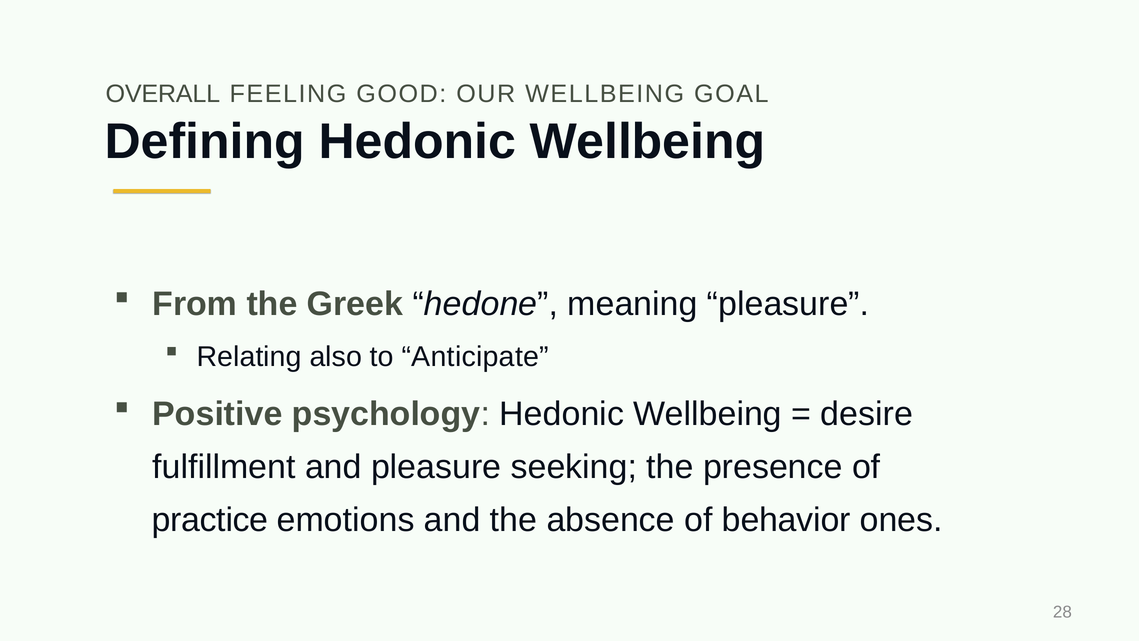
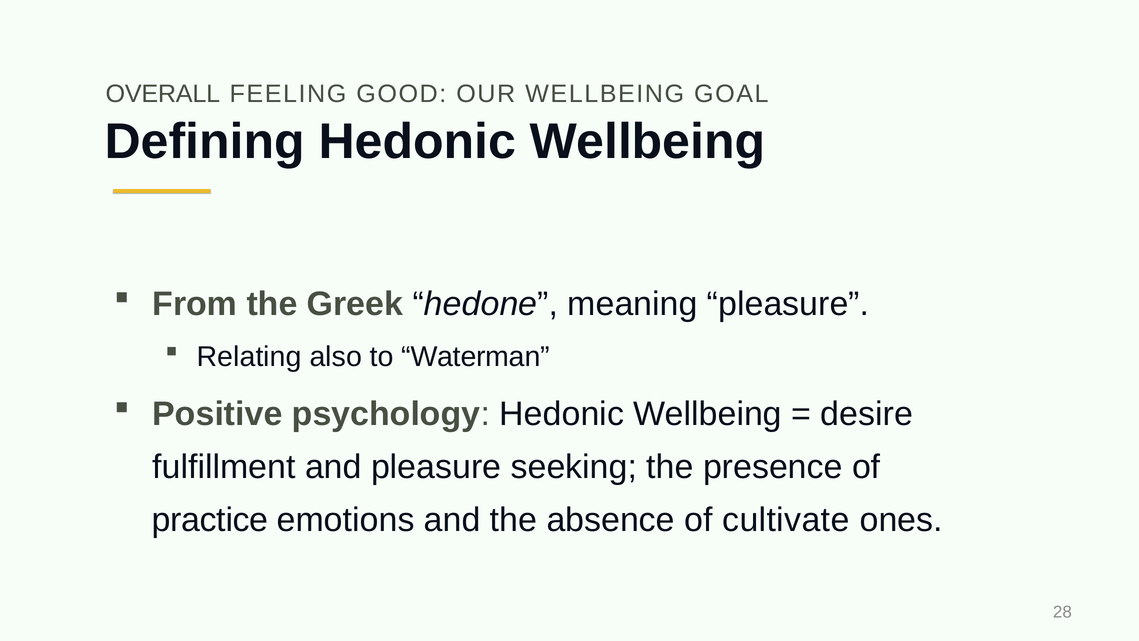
Anticipate: Anticipate -> Waterman
behavior: behavior -> cultivate
